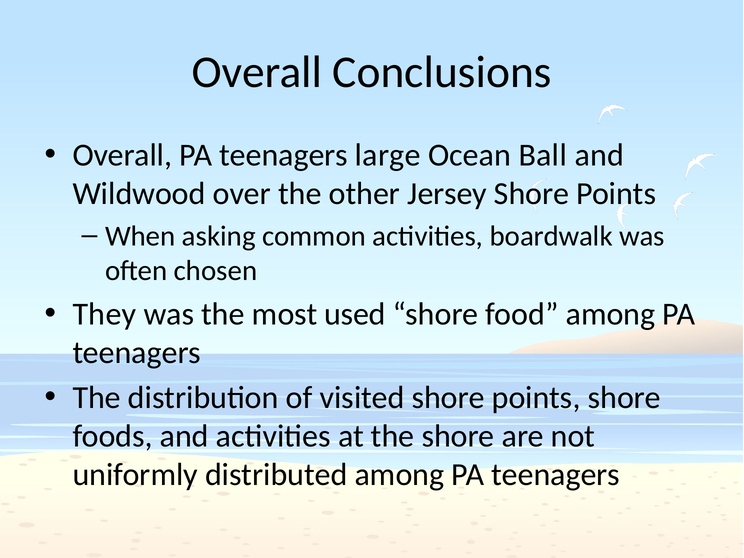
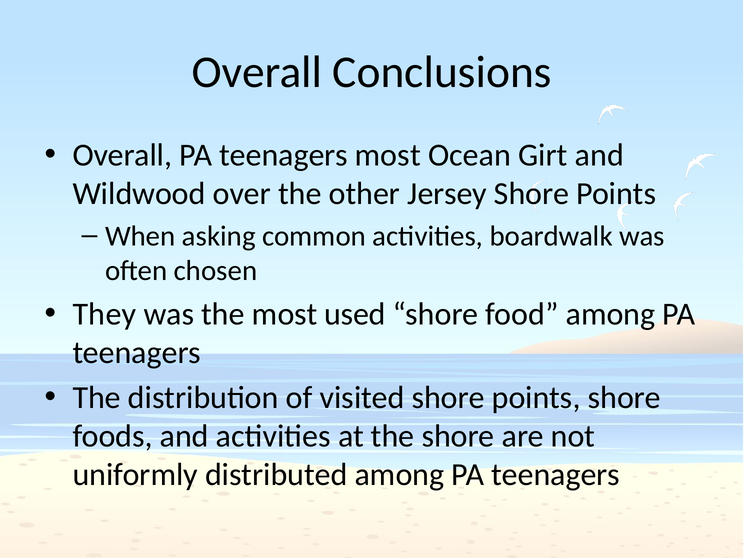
teenagers large: large -> most
Ball: Ball -> Girt
